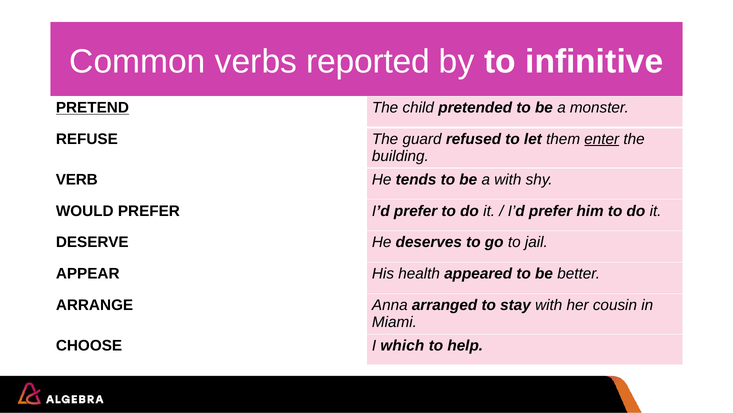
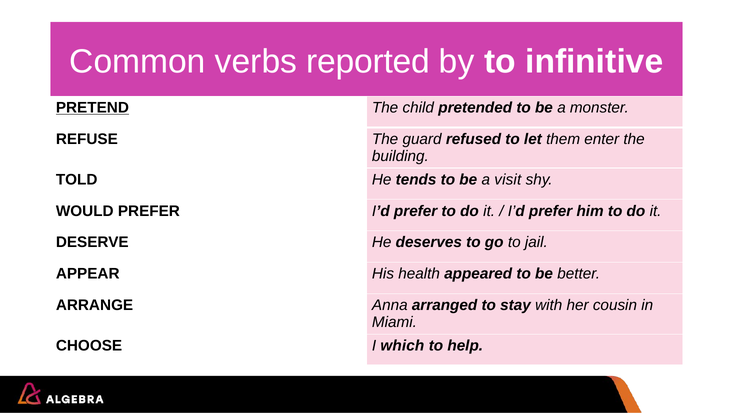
enter underline: present -> none
VERB: VERB -> TOLD
a with: with -> visit
